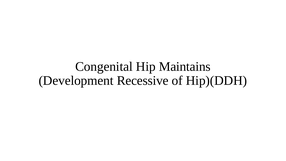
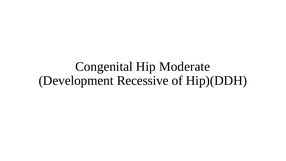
Maintains: Maintains -> Moderate
